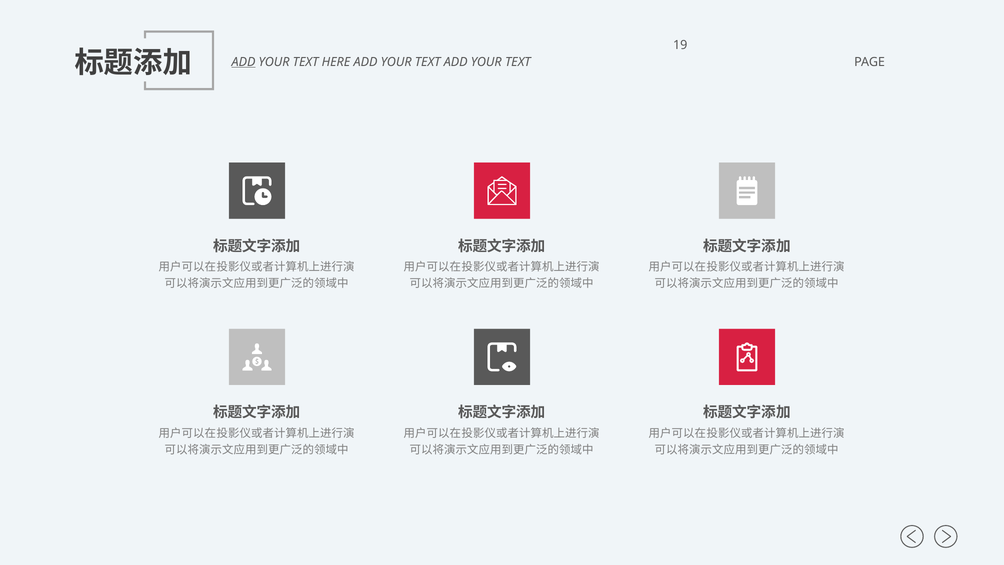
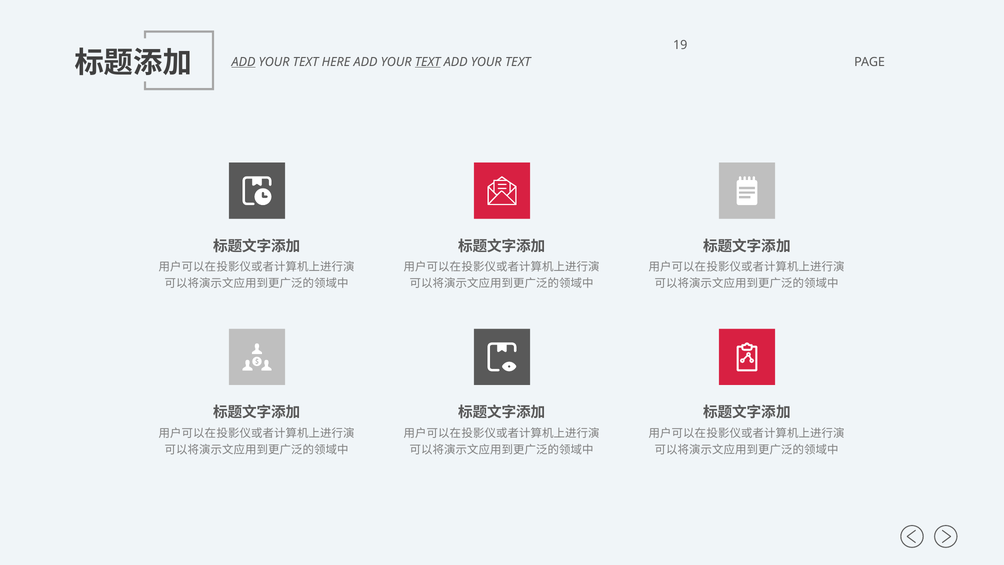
TEXT at (428, 62) underline: none -> present
